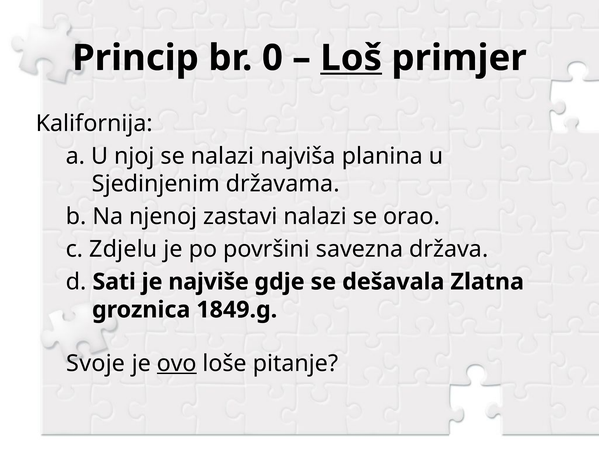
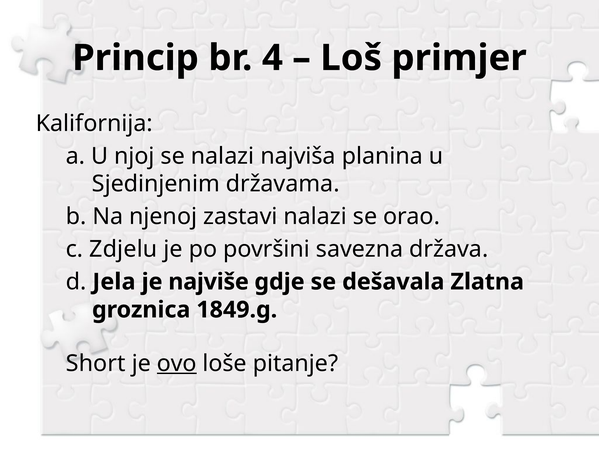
0: 0 -> 4
Loš underline: present -> none
Sati: Sati -> Jela
Svoje: Svoje -> Short
